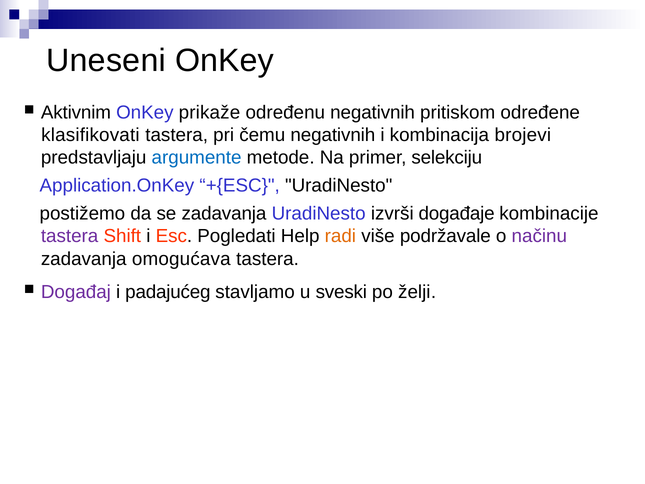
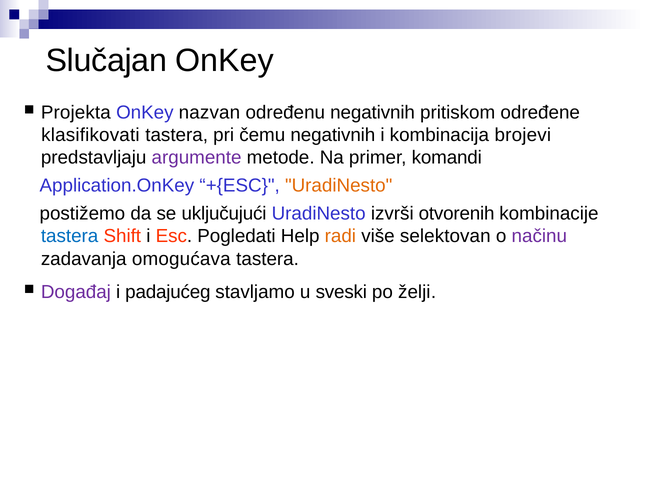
Uneseni: Uneseni -> Slučajan
Aktivnim: Aktivnim -> Projekta
prikaže: prikaže -> nazvan
argumente colour: blue -> purple
selekciju: selekciju -> komandi
UradiNesto at (339, 186) colour: black -> orange
se zadavanja: zadavanja -> uključujući
događaje: događaje -> otvorenih
tastera at (70, 236) colour: purple -> blue
podržavale: podržavale -> selektovan
